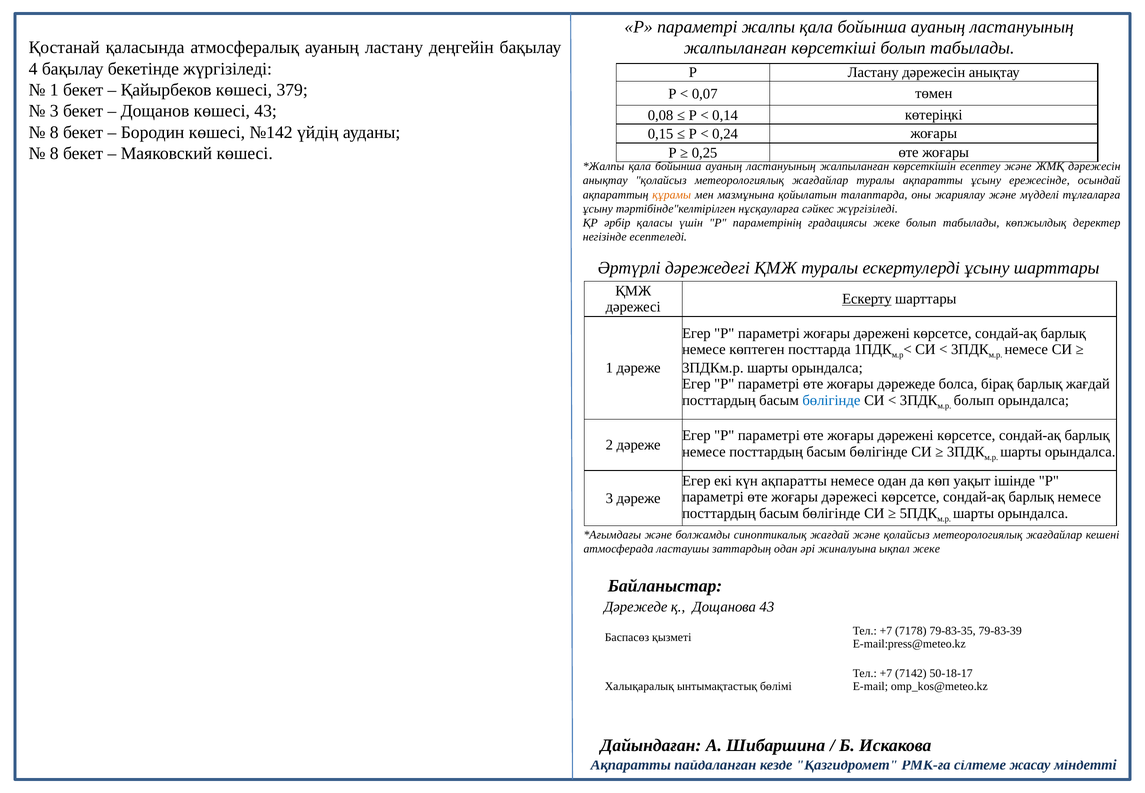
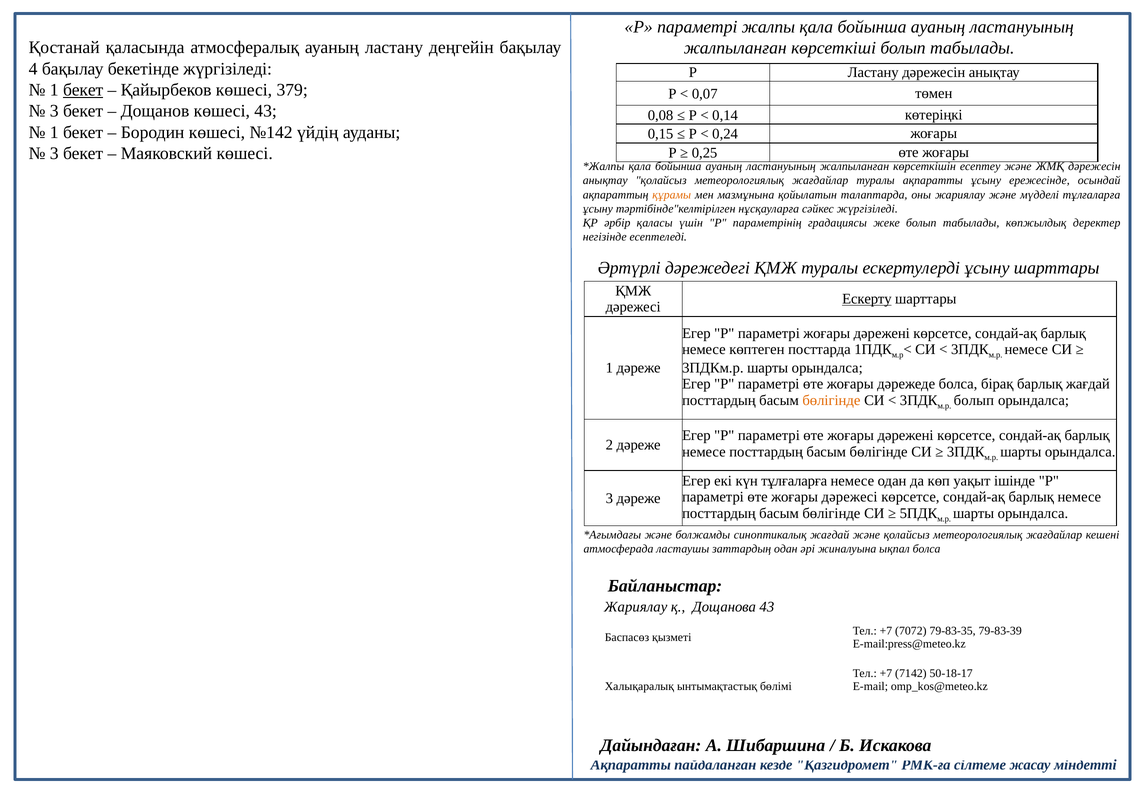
бекет at (83, 90) underline: none -> present
8 at (54, 132): 8 -> 1
8 at (54, 153): 8 -> 3
бөлігінде at (831, 400) colour: blue -> orange
күн ақпаратты: ақпаратты -> тұлғаларға
ықпал жеке: жеке -> болса
Дәрежеде at (636, 607): Дәрежеде -> Жариялау
7178: 7178 -> 7072
